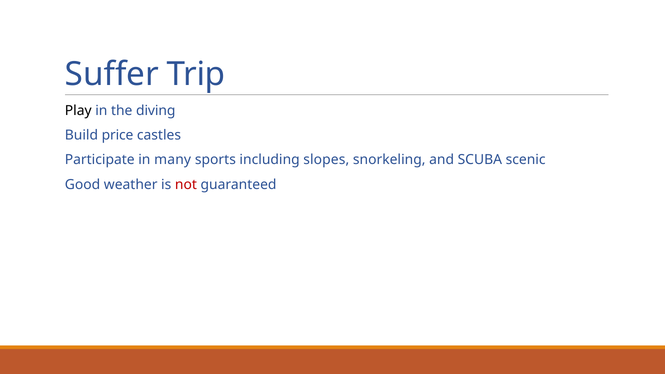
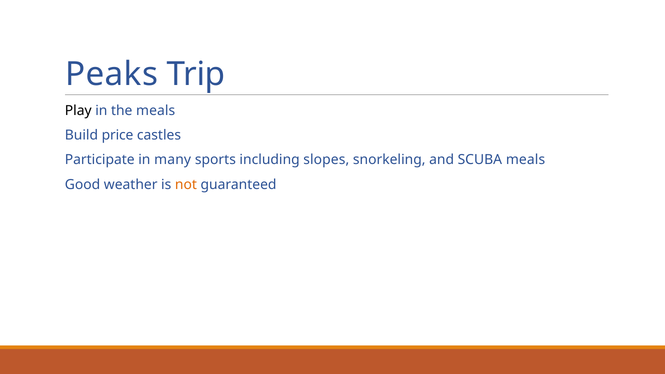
Suffer: Suffer -> Peaks
the diving: diving -> meals
SCUBA scenic: scenic -> meals
not colour: red -> orange
